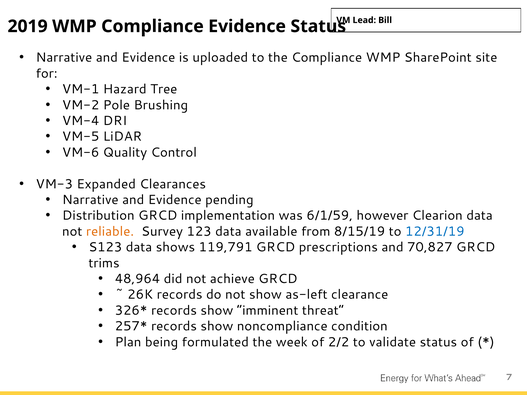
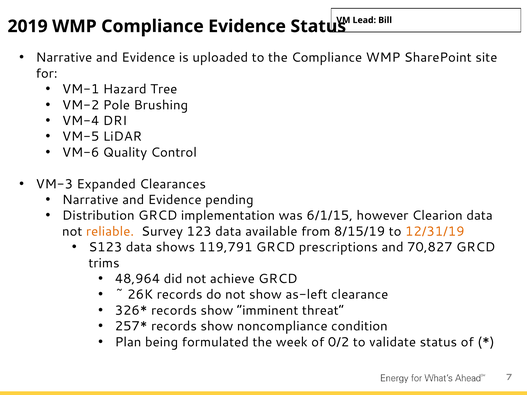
6/1/59: 6/1/59 -> 6/1/15
12/31/19 colour: blue -> orange
2/2: 2/2 -> 0/2
